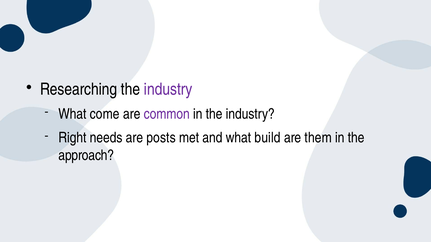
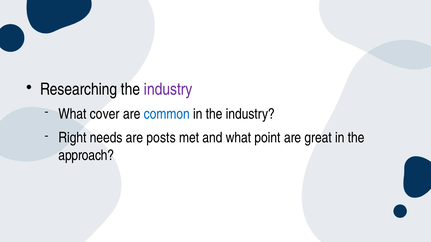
come: come -> cover
common colour: purple -> blue
build: build -> point
them: them -> great
